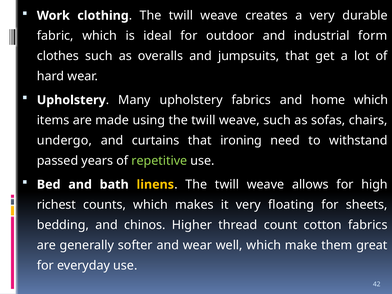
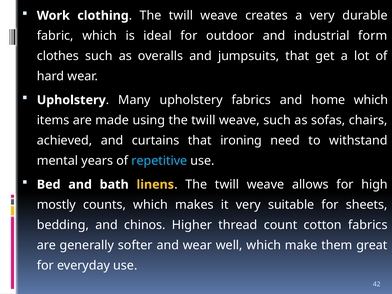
undergo: undergo -> achieved
passed: passed -> mental
repetitive colour: light green -> light blue
richest: richest -> mostly
floating: floating -> suitable
